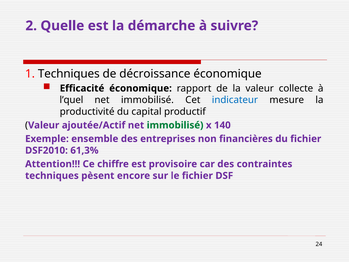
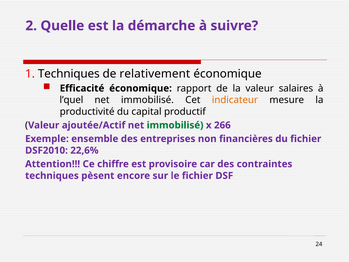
décroissance: décroissance -> relativement
collecte: collecte -> salaires
indicateur colour: blue -> orange
140: 140 -> 266
61,3%: 61,3% -> 22,6%
